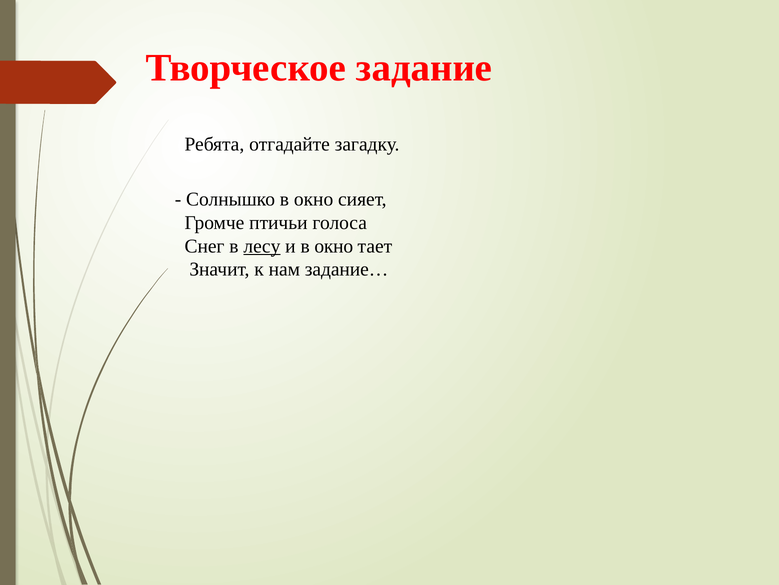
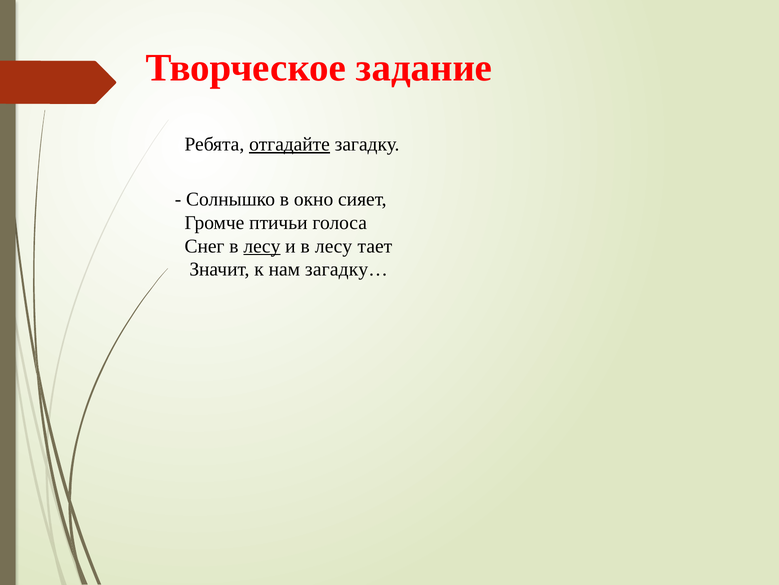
отгадайте underline: none -> present
и в окно: окно -> лесу
задание…: задание… -> загадку…
